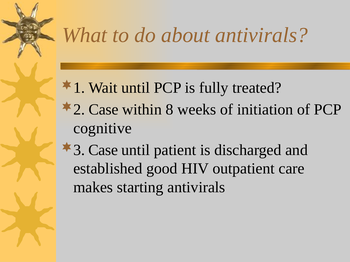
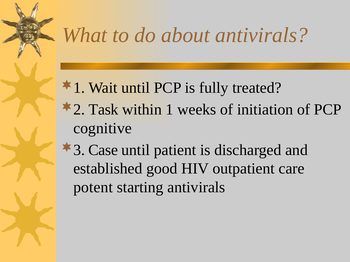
Case at (104, 110): Case -> Task
8: 8 -> 1
makes: makes -> potent
